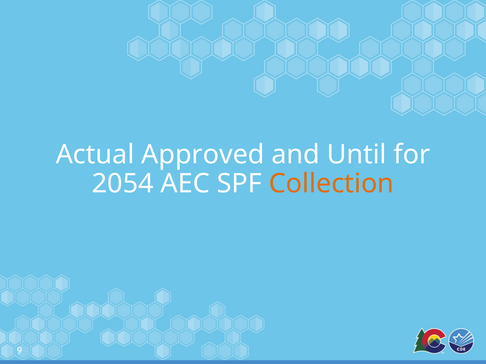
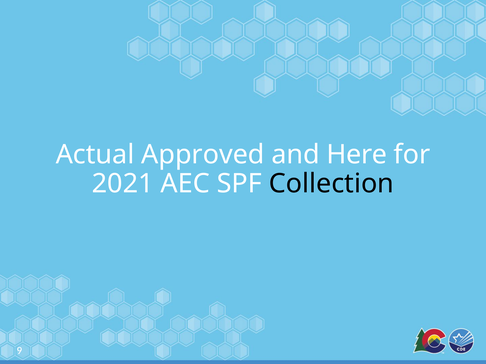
Until: Until -> Here
2054: 2054 -> 2021
Collection colour: orange -> black
